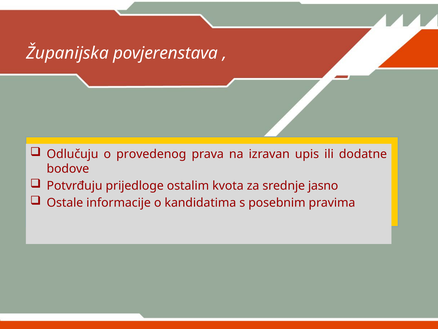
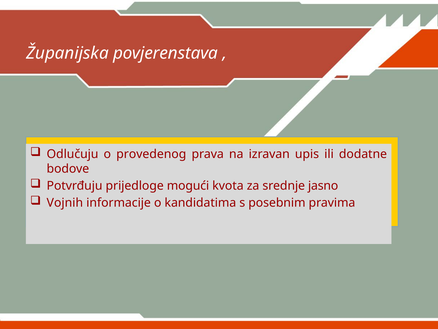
ostalim: ostalim -> mogući
Ostale: Ostale -> Vojnih
